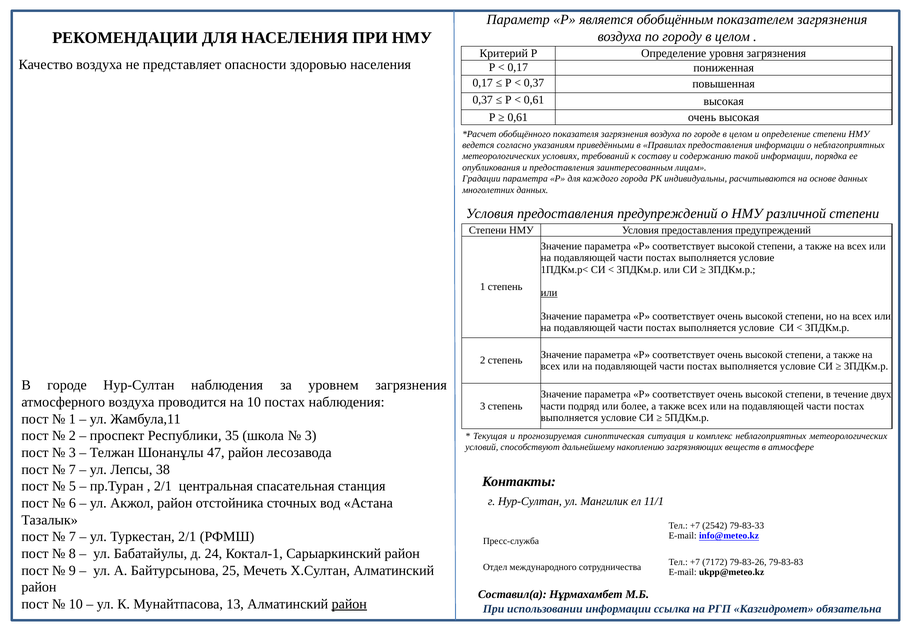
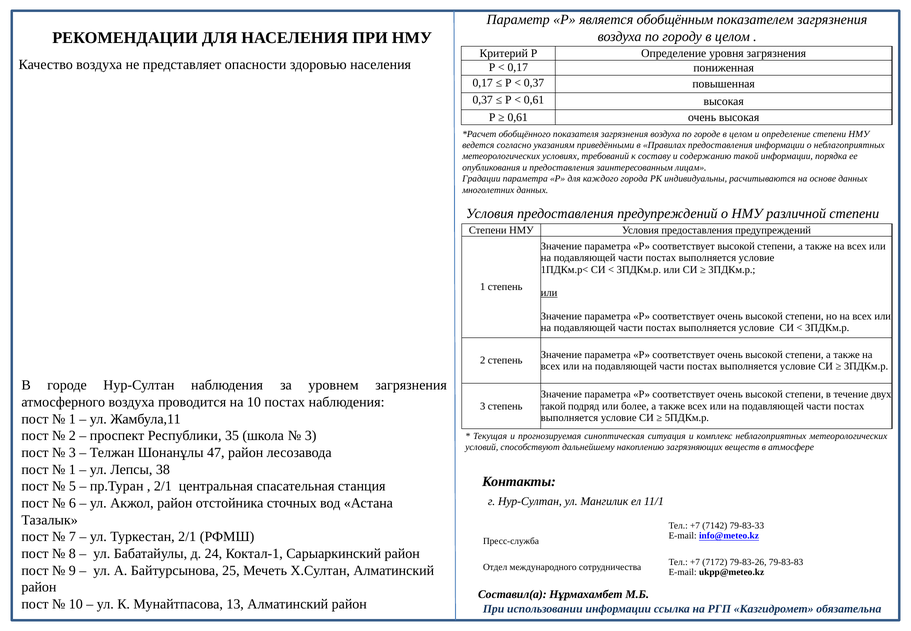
части at (553, 406): части -> такой
7 at (72, 469): 7 -> 1
2542: 2542 -> 7142
район at (349, 604) underline: present -> none
